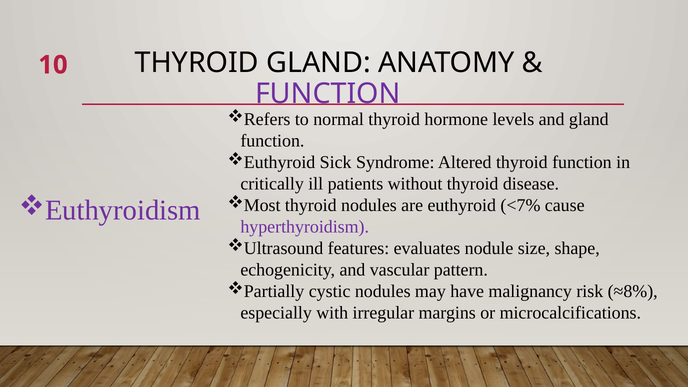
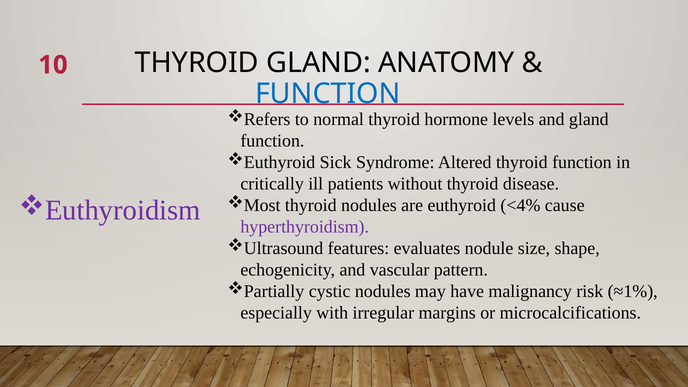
FUNCTION at (328, 94) colour: purple -> blue
<7%: <7% -> <4%
≈8%: ≈8% -> ≈1%
